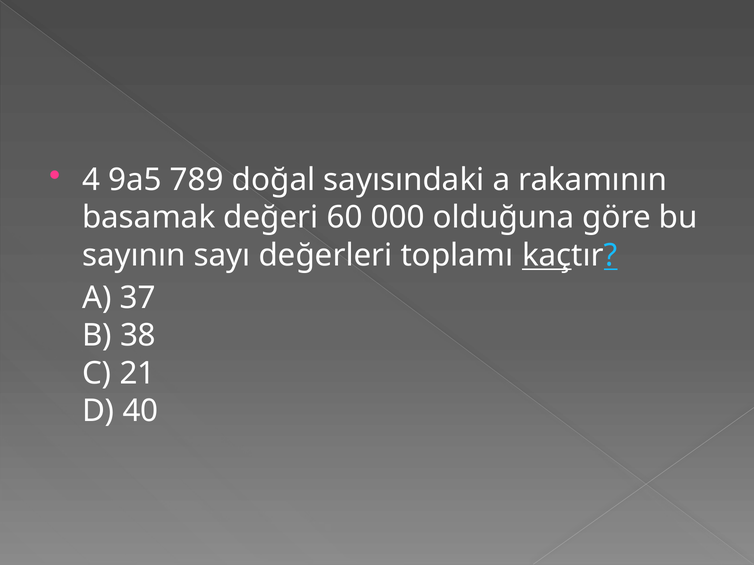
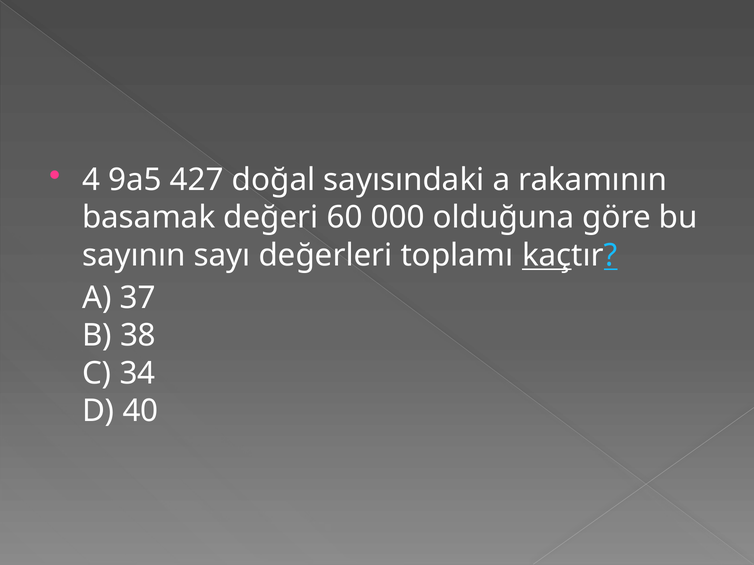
789: 789 -> 427
21: 21 -> 34
